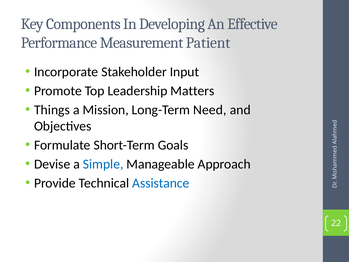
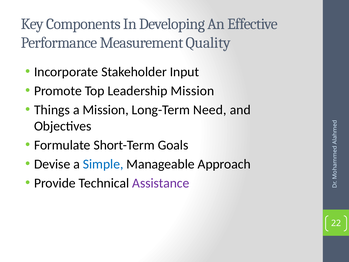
Patient: Patient -> Quality
Leadership Matters: Matters -> Mission
Assistance colour: blue -> purple
